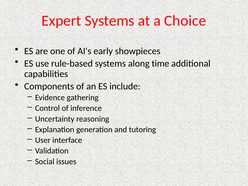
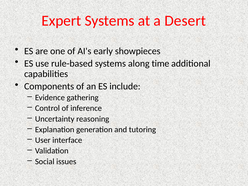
Choice: Choice -> Desert
